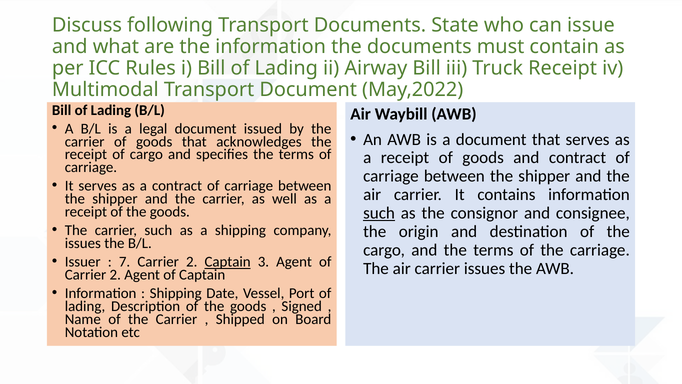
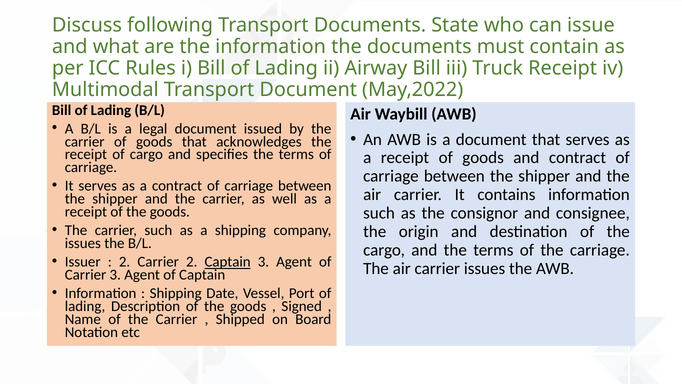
such at (379, 213) underline: present -> none
7 at (125, 262): 7 -> 2
2 at (115, 275): 2 -> 3
